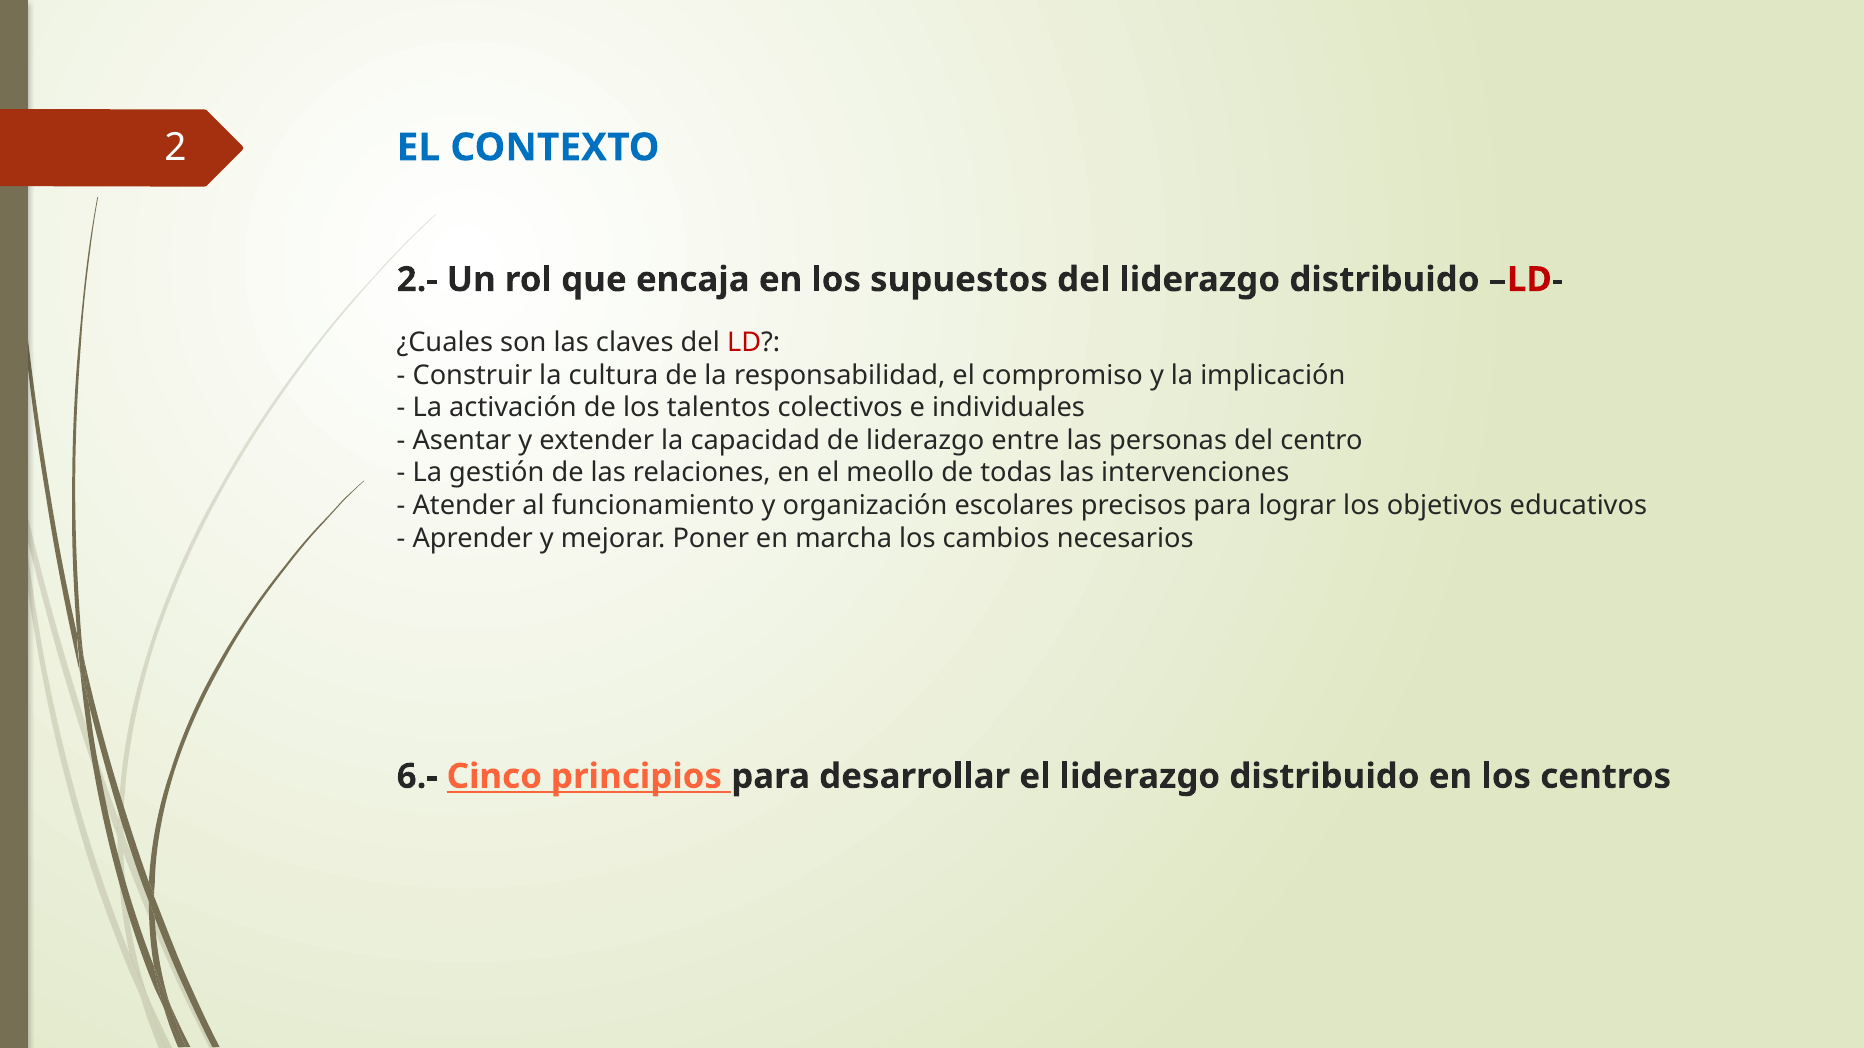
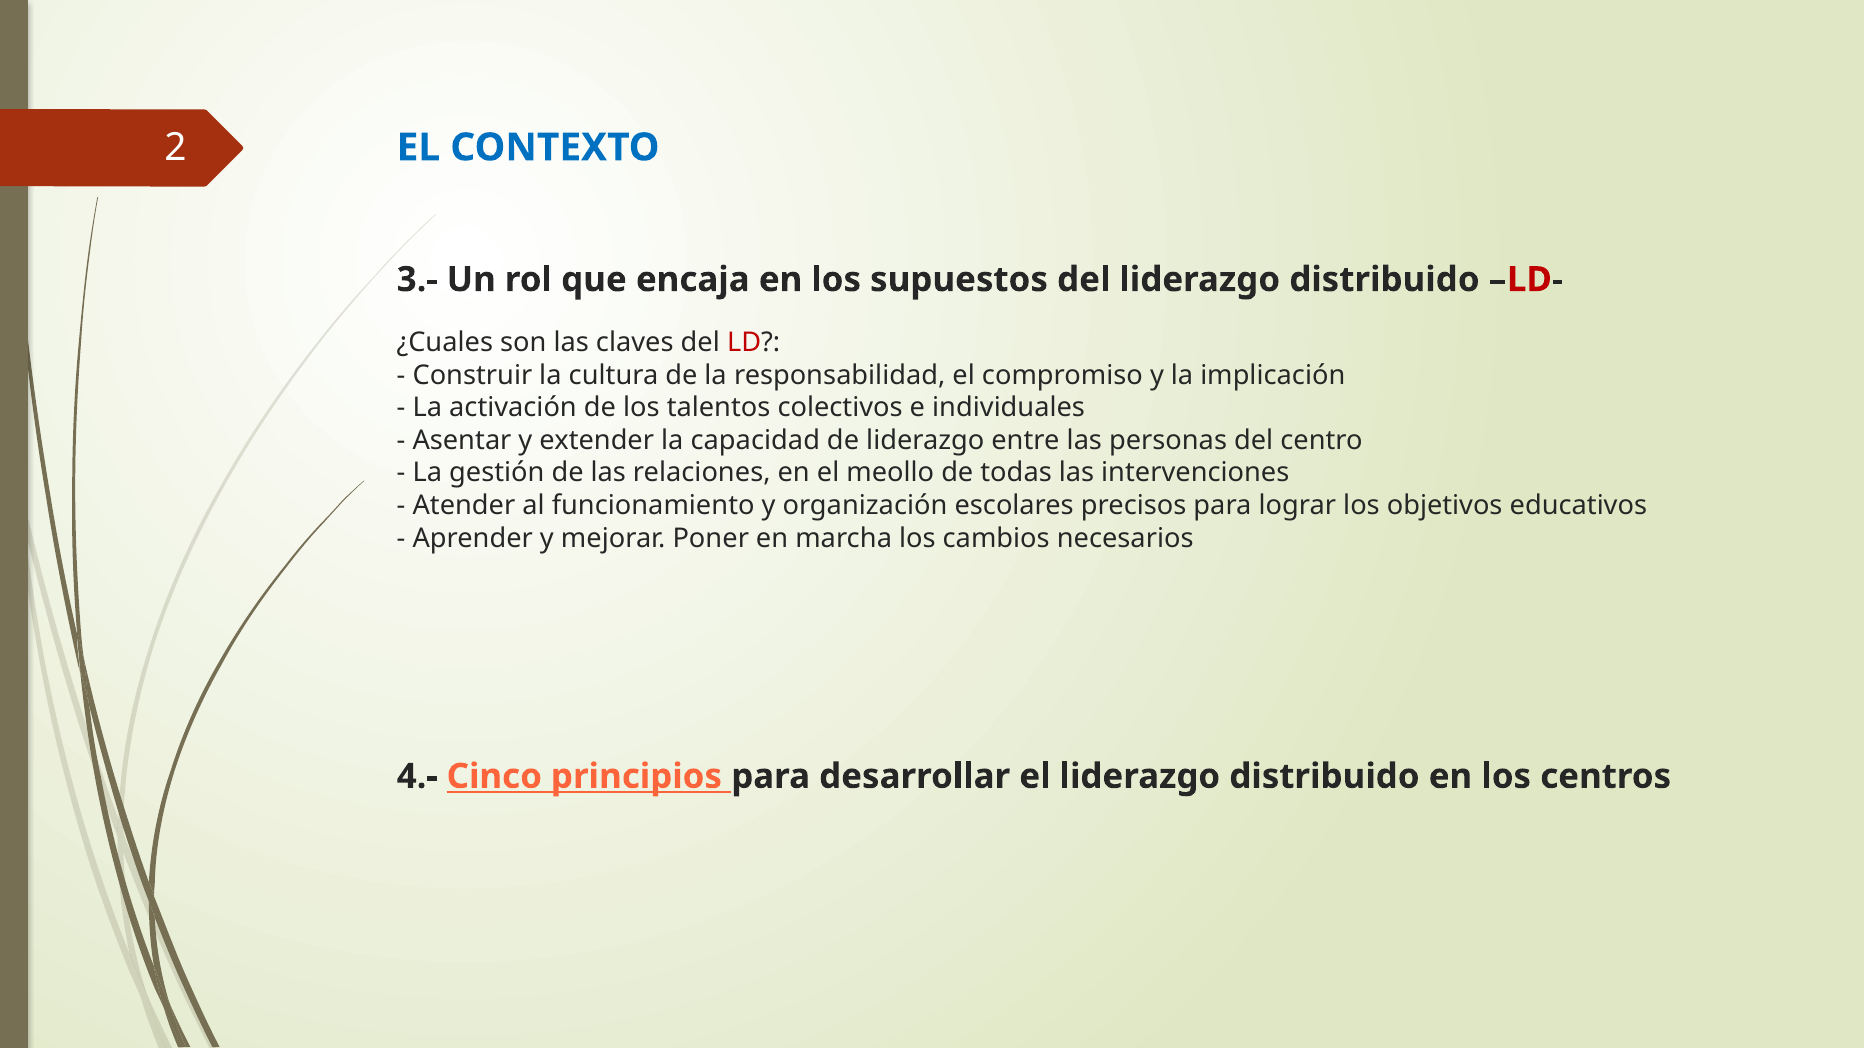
2.-: 2.- -> 3.-
6.-: 6.- -> 4.-
